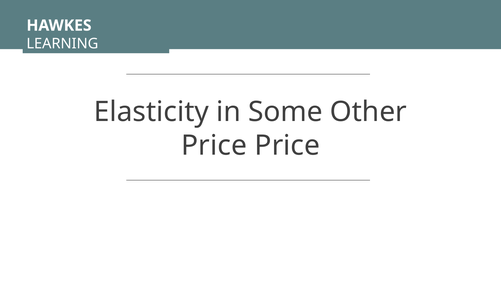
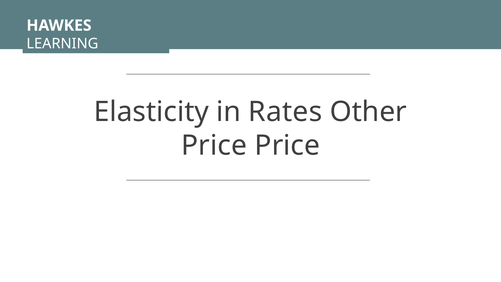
Some: Some -> Rates
